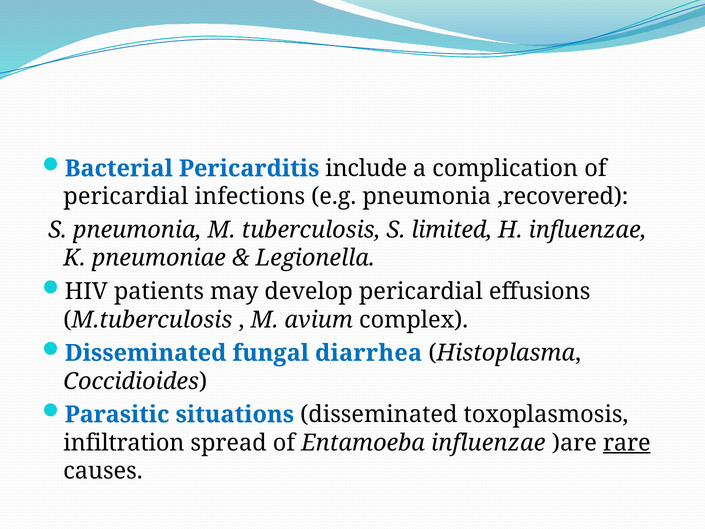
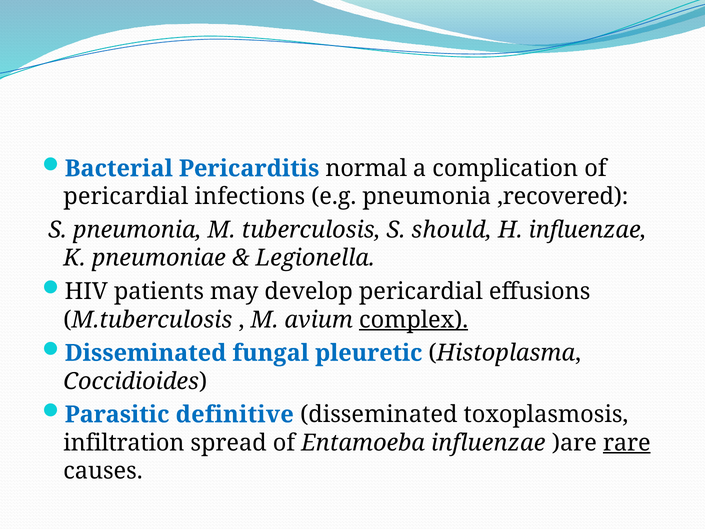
include: include -> normal
limited: limited -> should
complex underline: none -> present
diarrhea: diarrhea -> pleuretic
situations: situations -> definitive
